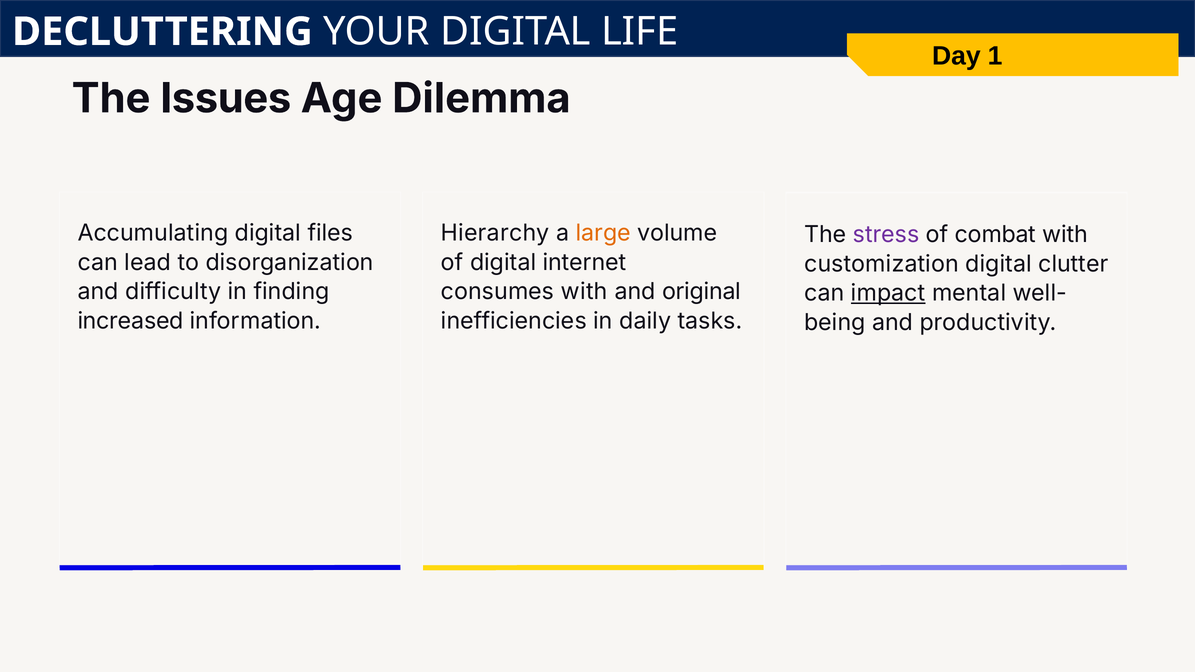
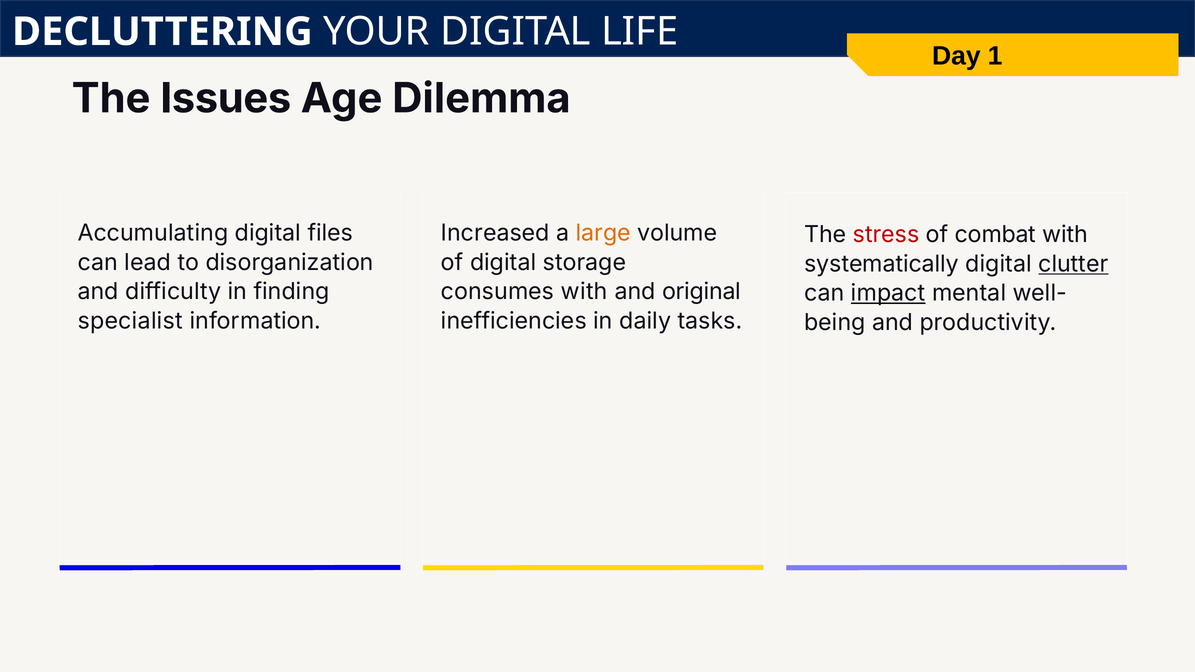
Hierarchy: Hierarchy -> Increased
stress colour: purple -> red
internet: internet -> storage
customization: customization -> systematically
clutter underline: none -> present
increased: increased -> specialist
